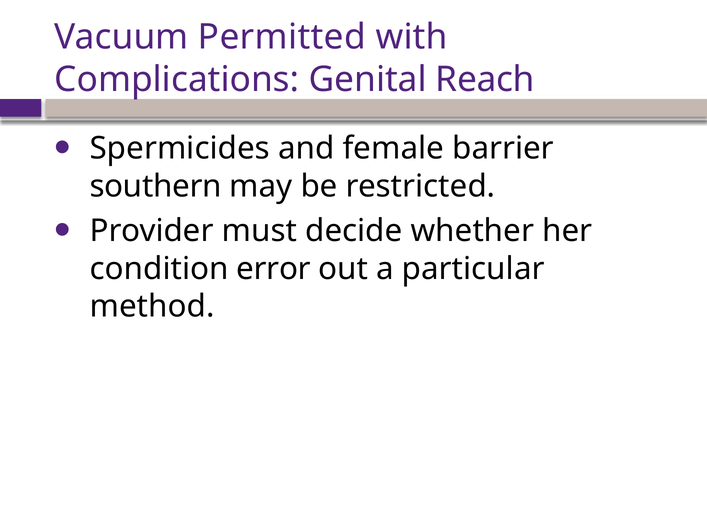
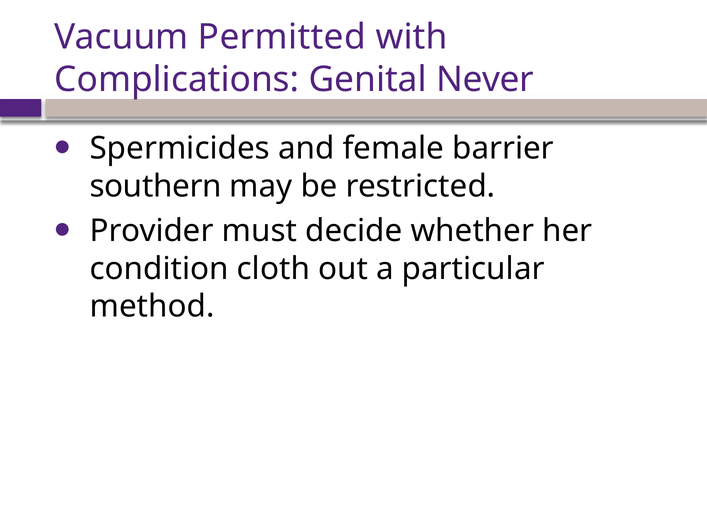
Reach: Reach -> Never
error: error -> cloth
